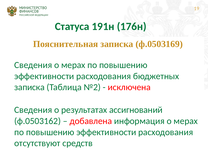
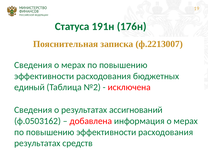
ф.0503169: ф.0503169 -> ф.2213007
записка at (29, 87): записка -> единый
отсутствуют at (37, 143): отсутствуют -> результатах
